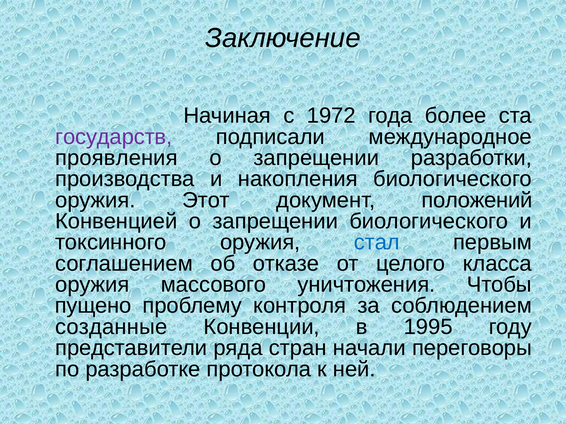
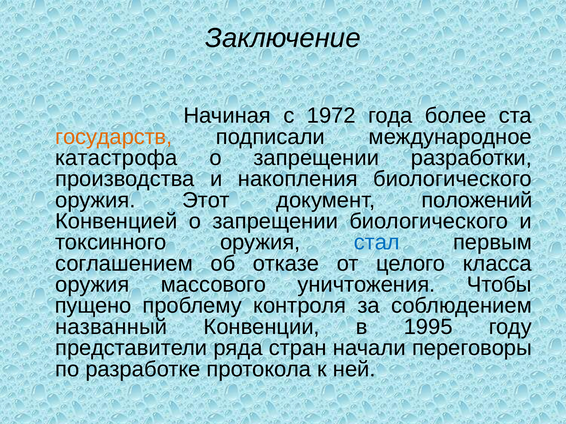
государств colour: purple -> orange
проявления: проявления -> катастрофа
созданные: созданные -> названный
